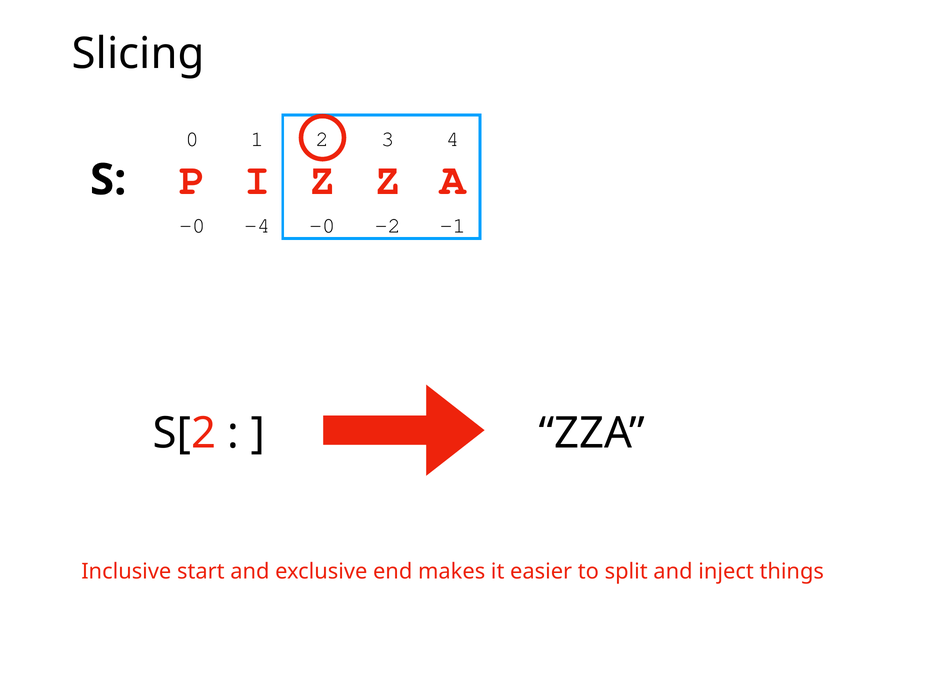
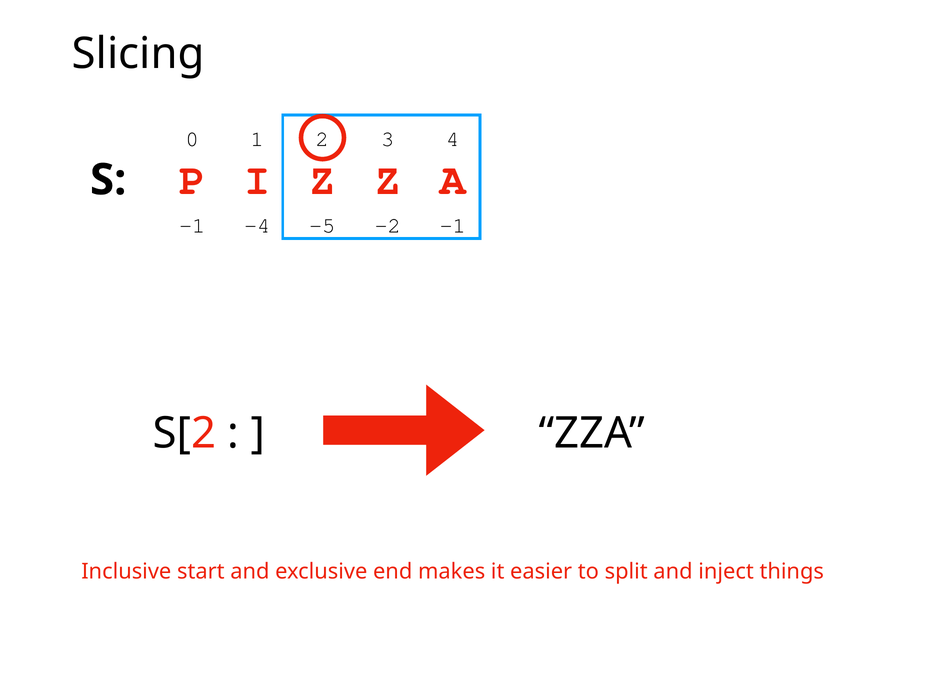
-0 at (192, 226): -0 -> -1
-4 -0: -0 -> -5
